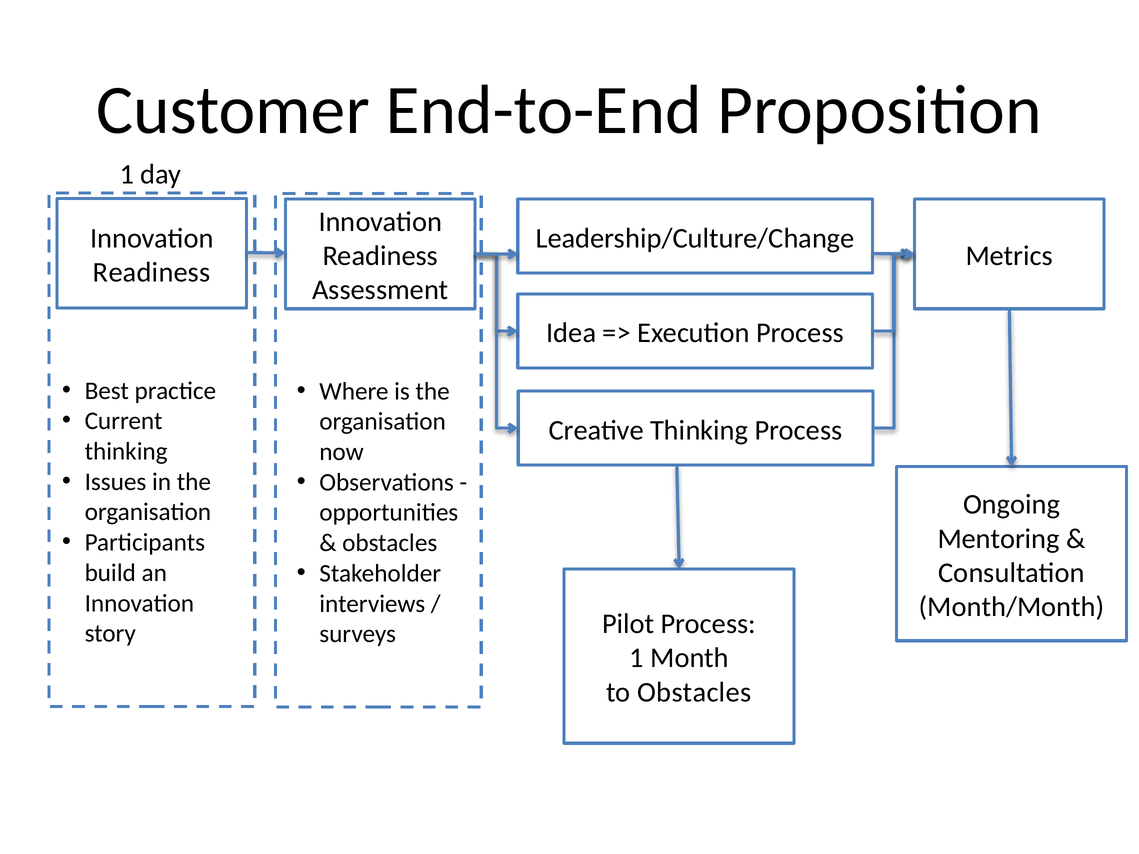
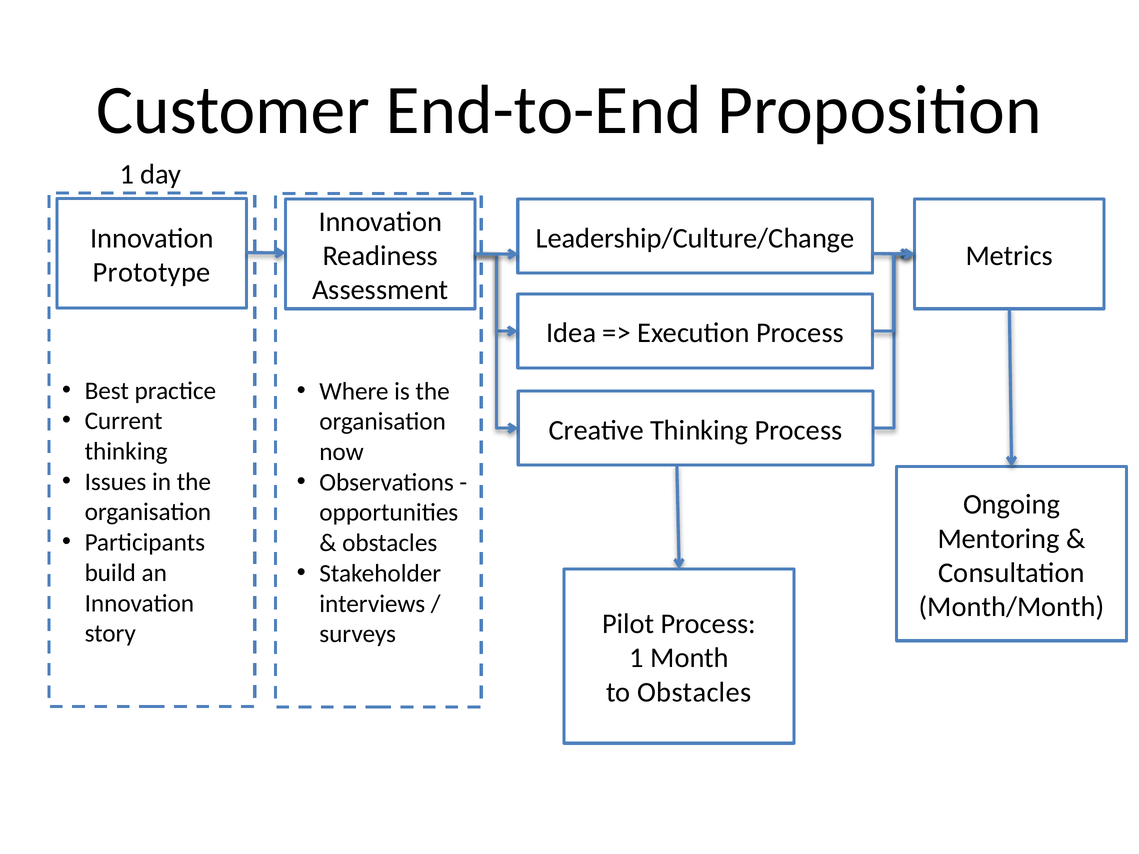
Readiness at (152, 272): Readiness -> Prototype
